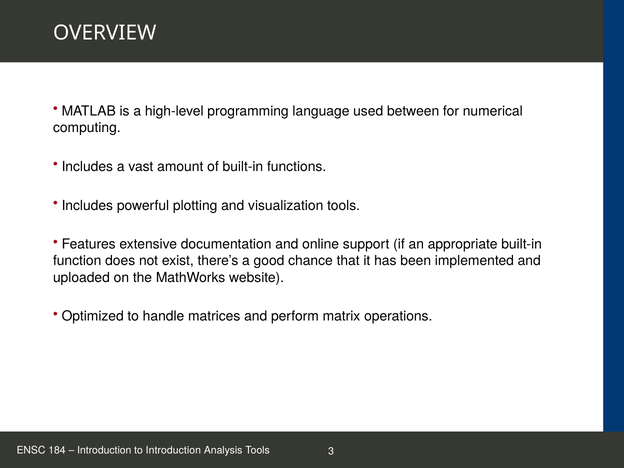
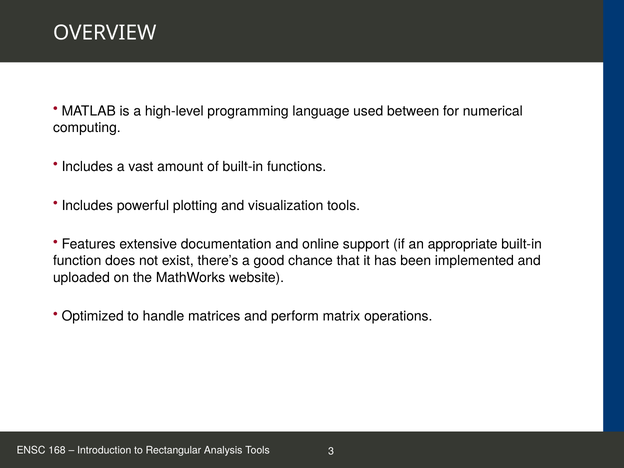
184: 184 -> 168
to Introduction: Introduction -> Rectangular
